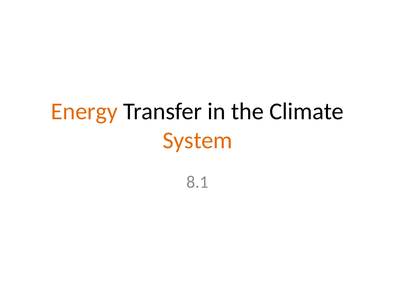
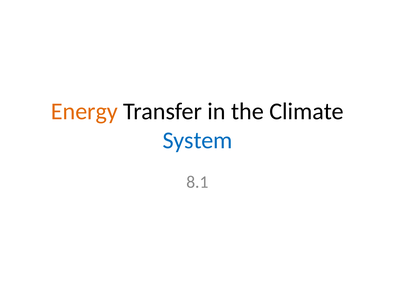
System colour: orange -> blue
